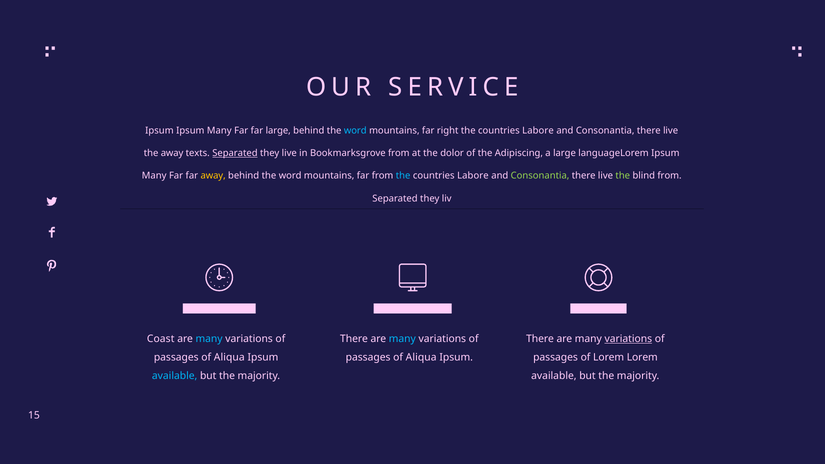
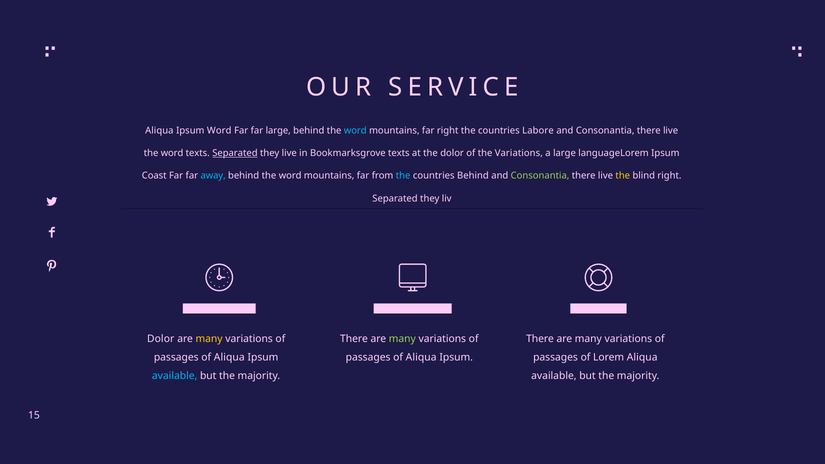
Ipsum at (159, 130): Ipsum -> Aliqua
Many at (219, 130): Many -> Word
away at (172, 153): away -> word
Bookmarksgrove from: from -> texts
the Adipiscing: Adipiscing -> Variations
Many at (154, 176): Many -> Coast
away at (213, 176) colour: yellow -> light blue
Labore at (473, 176): Labore -> Behind
the at (623, 176) colour: light green -> yellow
blind from: from -> right
Coast at (161, 339): Coast -> Dolor
many at (209, 339) colour: light blue -> yellow
many at (402, 339) colour: light blue -> light green
variations at (628, 339) underline: present -> none
Lorem Lorem: Lorem -> Aliqua
